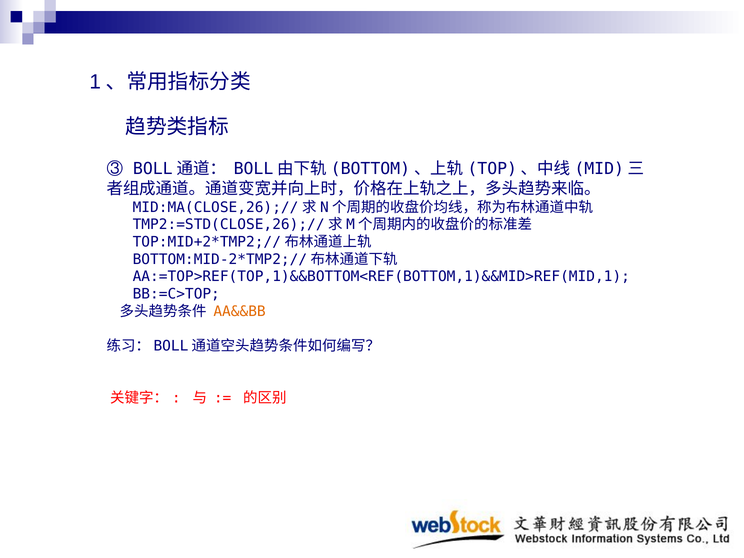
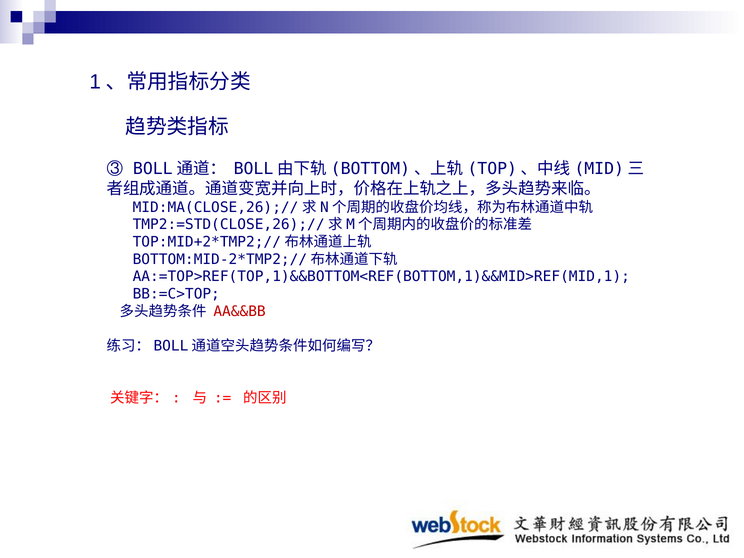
AA&&BB colour: orange -> red
